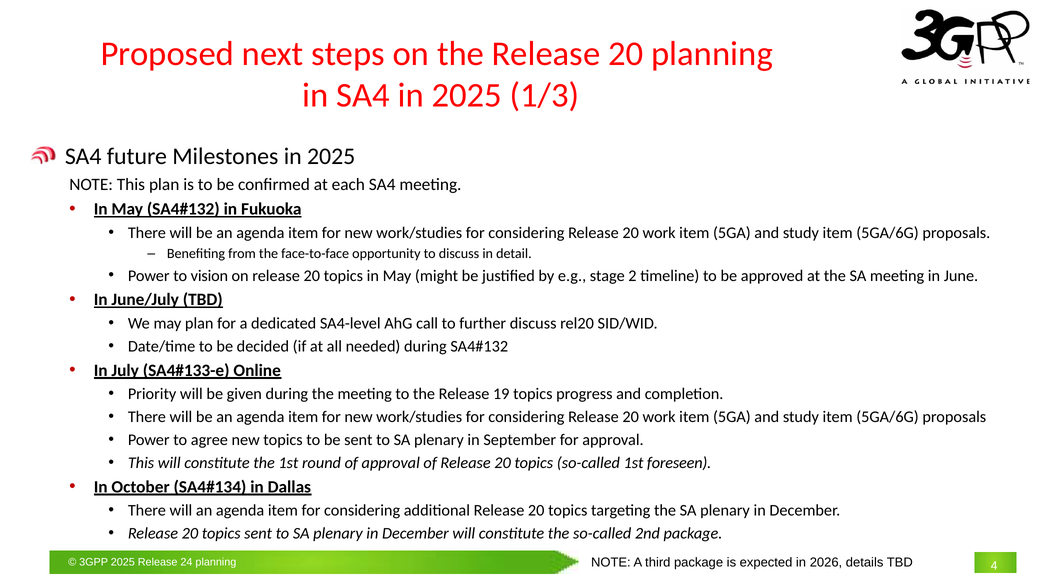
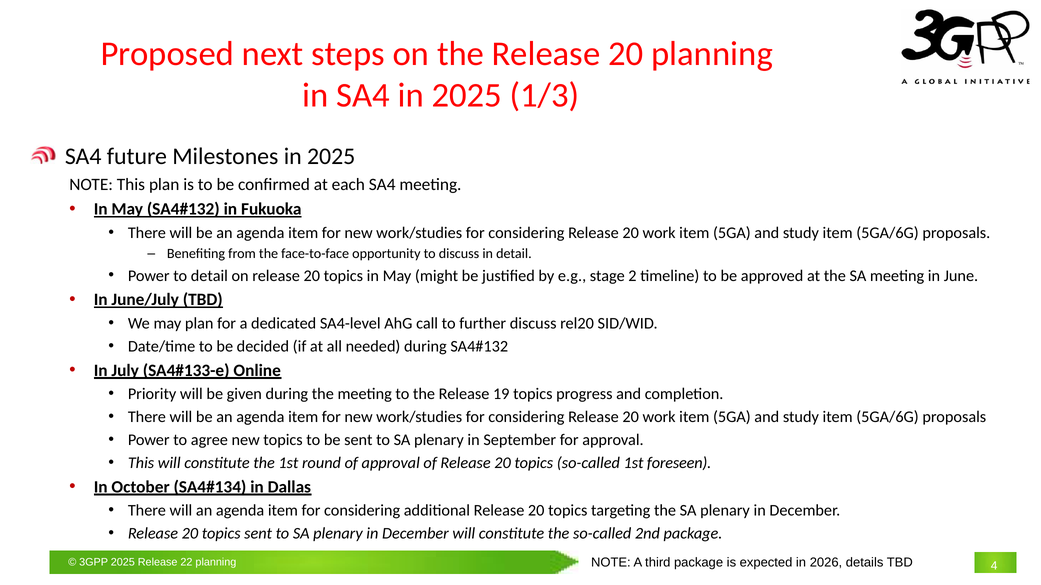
to vision: vision -> detail
24: 24 -> 22
